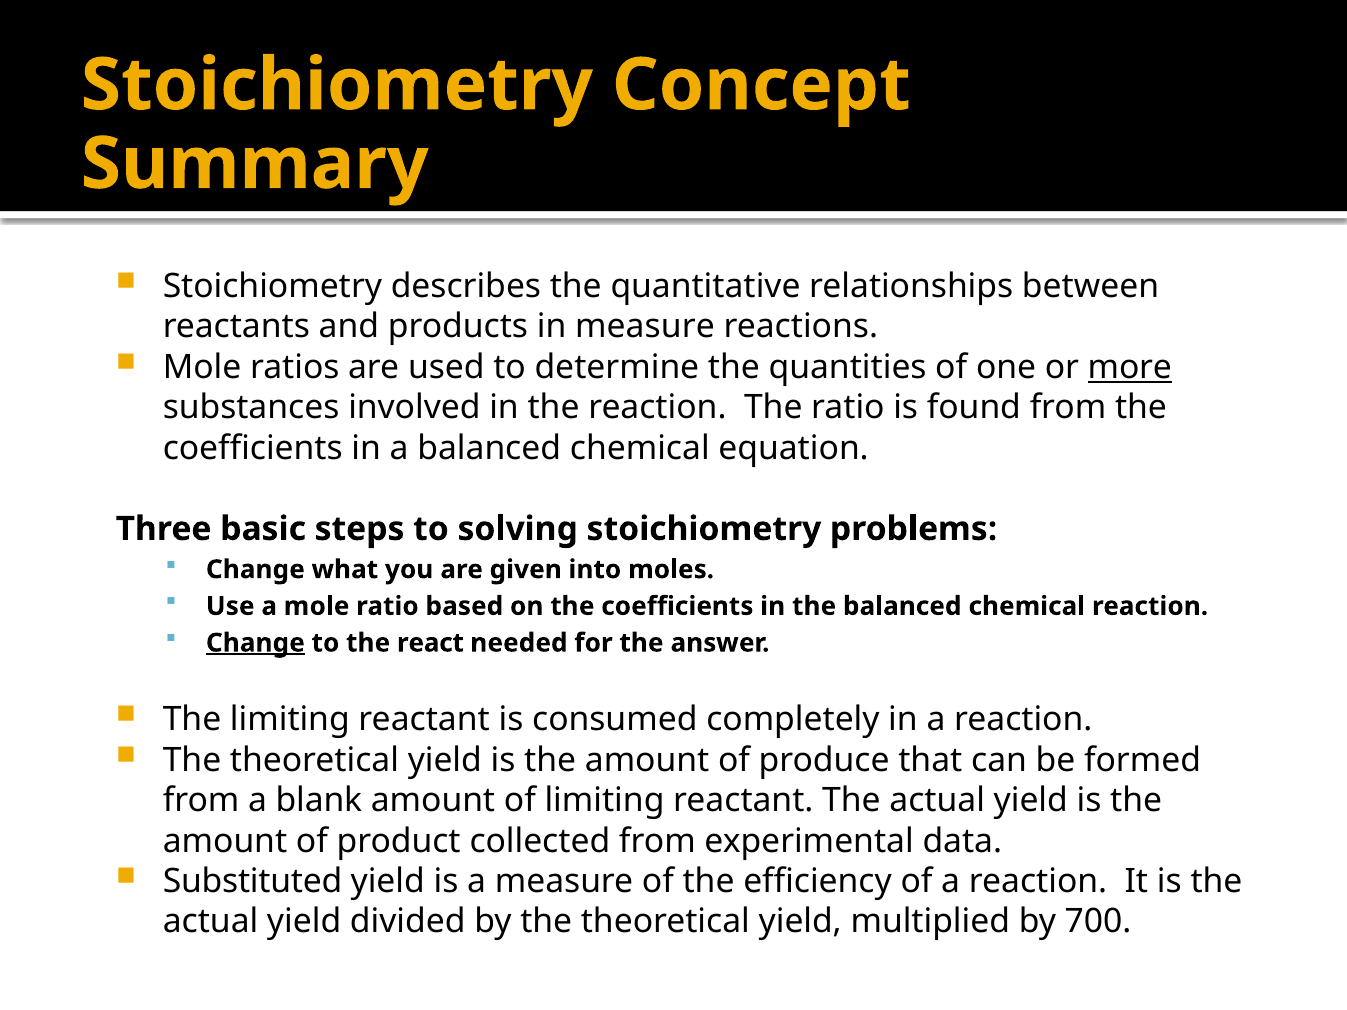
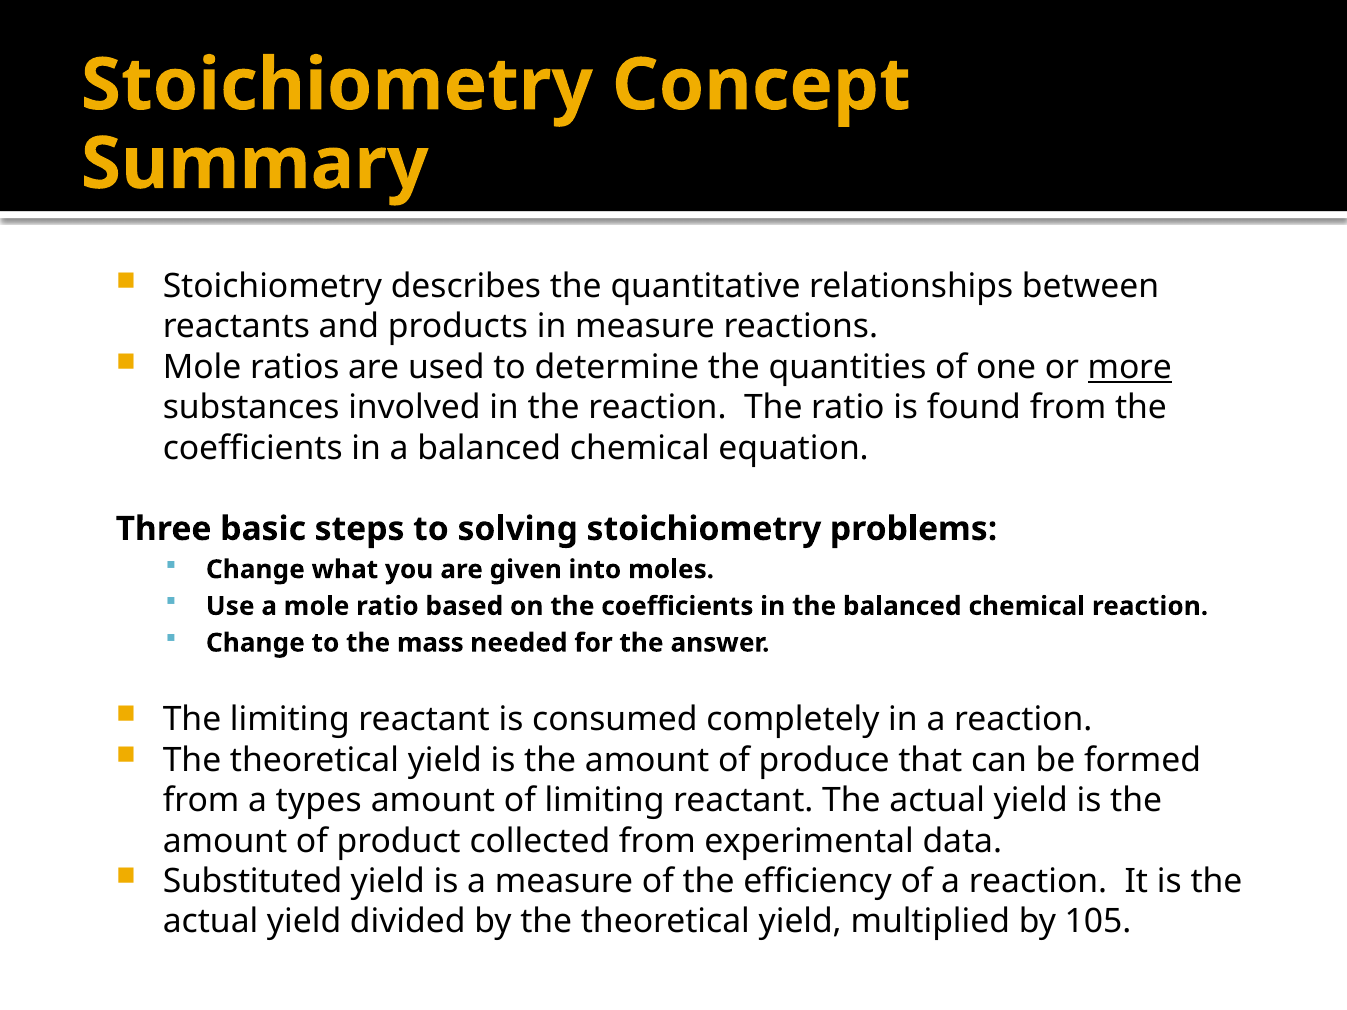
Change at (255, 643) underline: present -> none
react: react -> mass
blank: blank -> types
700: 700 -> 105
